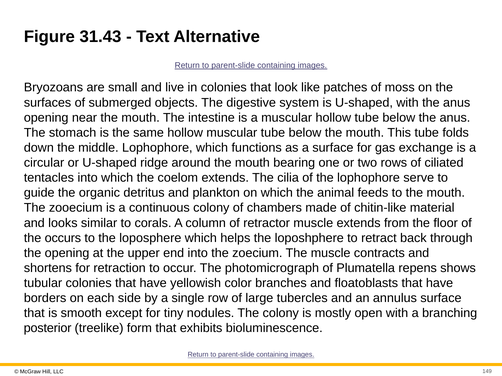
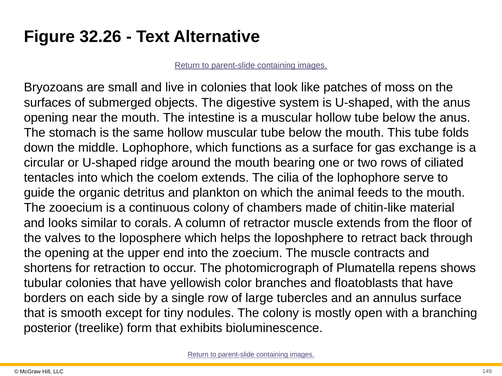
31.43: 31.43 -> 32.26
occurs: occurs -> valves
